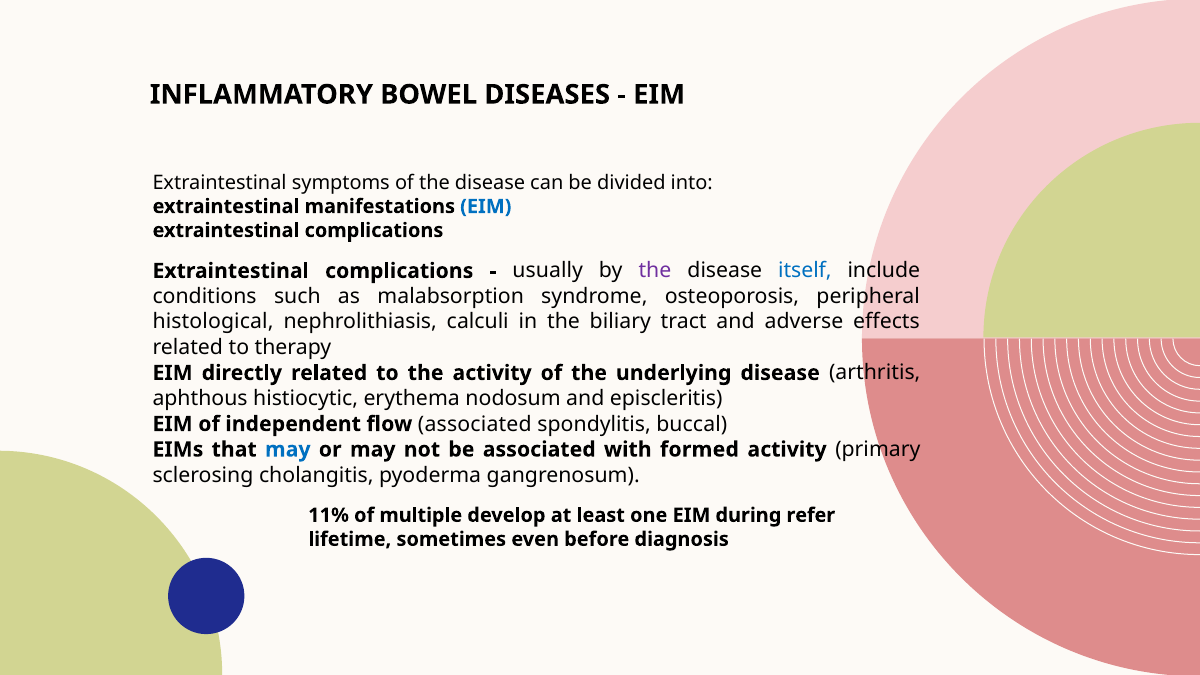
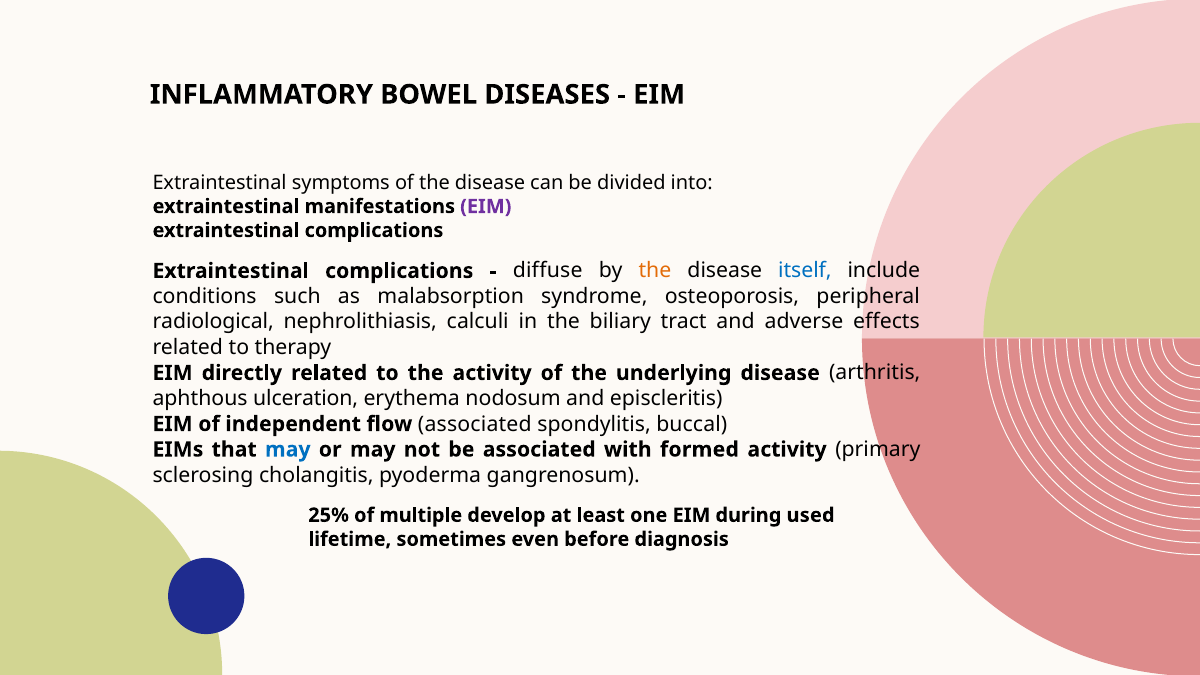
EIM at (486, 206) colour: blue -> purple
usually: usually -> diffuse
the at (655, 271) colour: purple -> orange
histological: histological -> radiological
histiocytic: histiocytic -> ulceration
11%: 11% -> 25%
refer: refer -> used
